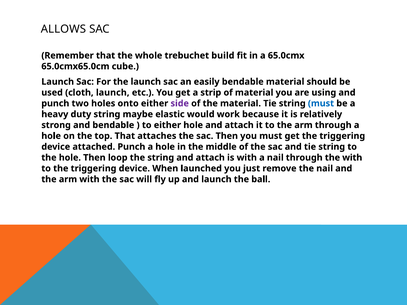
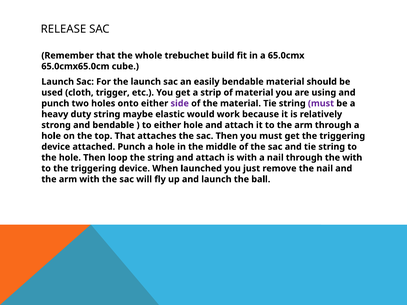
ALLOWS: ALLOWS -> RELEASE
cloth launch: launch -> trigger
must at (321, 103) colour: blue -> purple
